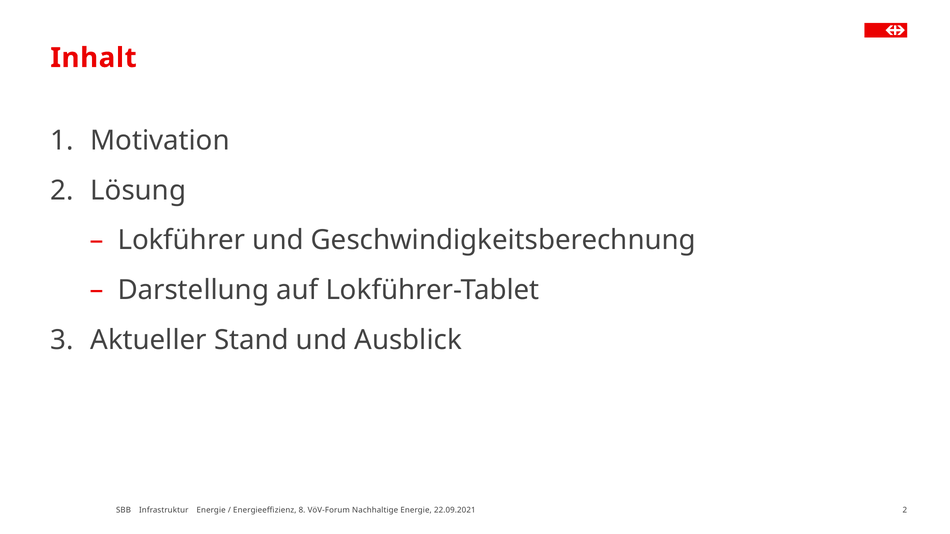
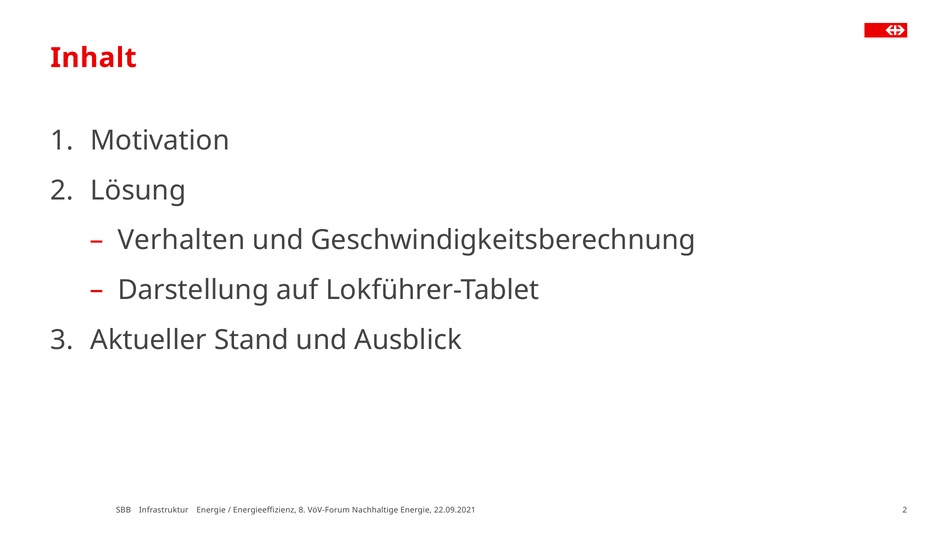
Lokführer: Lokführer -> Verhalten
